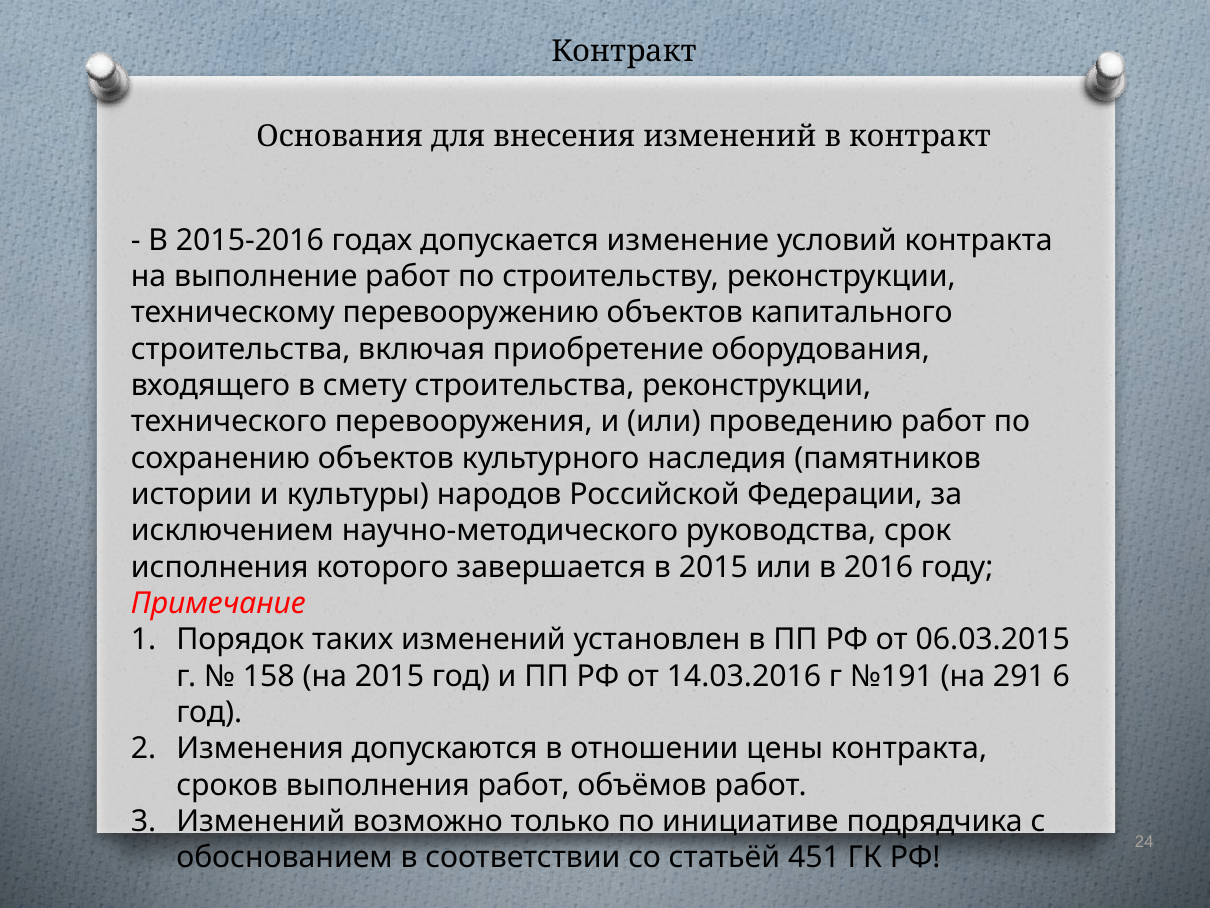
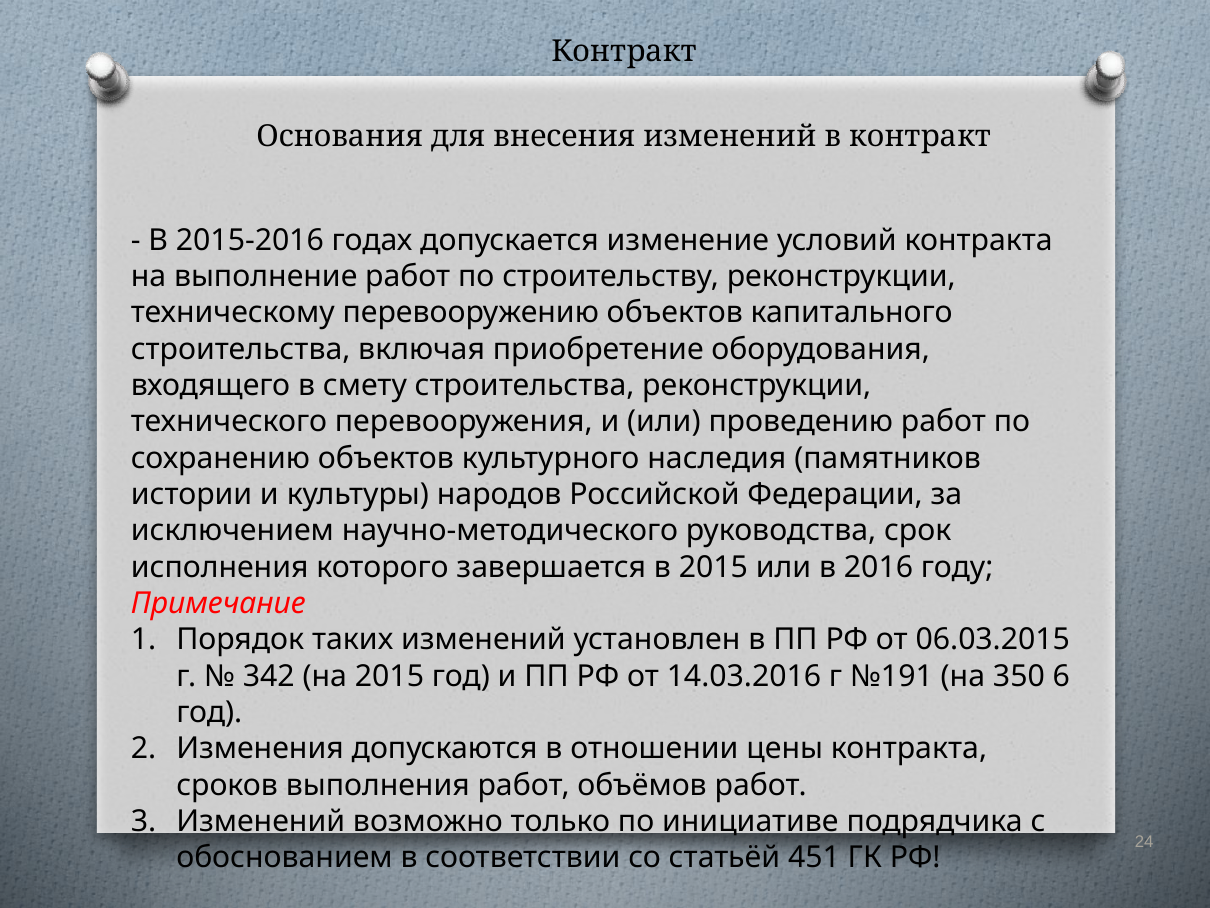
158: 158 -> 342
291: 291 -> 350
